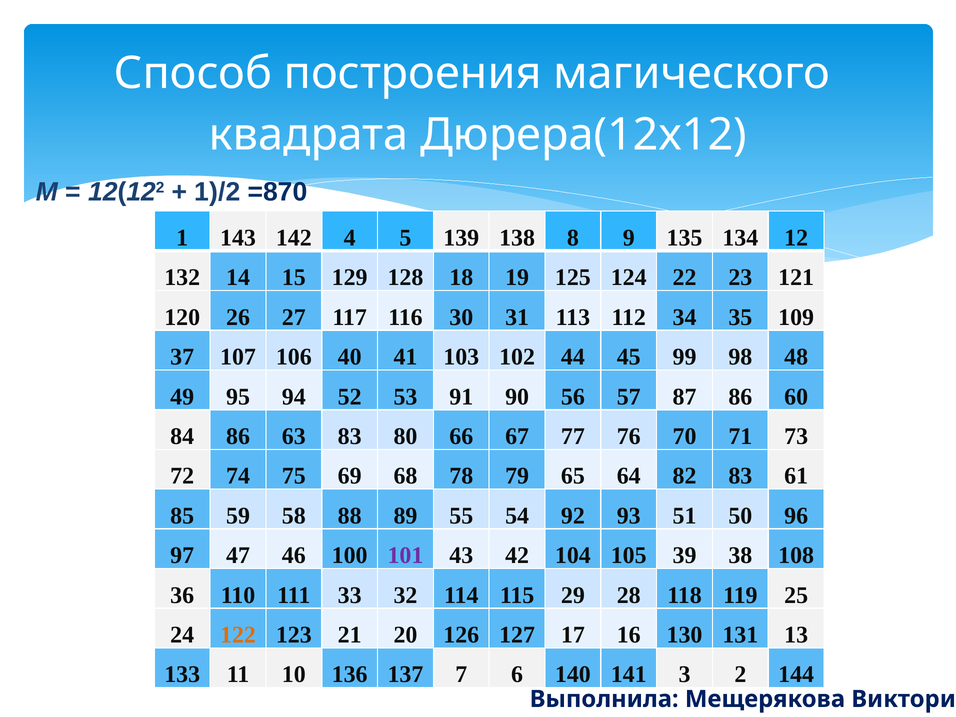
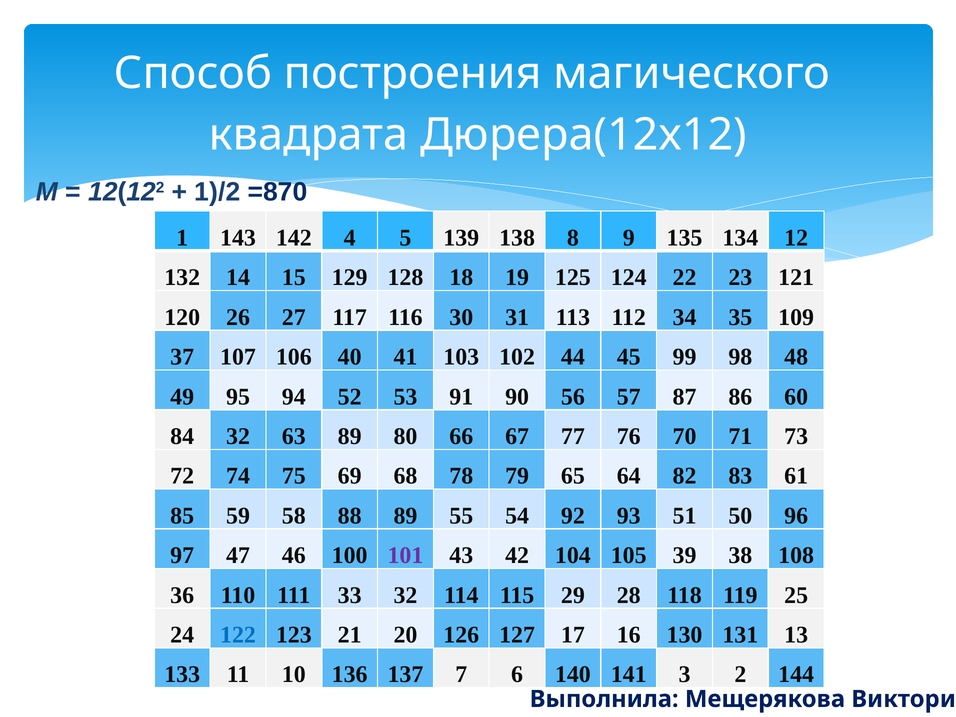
84 86: 86 -> 32
63 83: 83 -> 89
122 colour: orange -> blue
